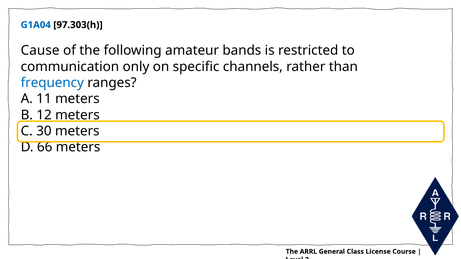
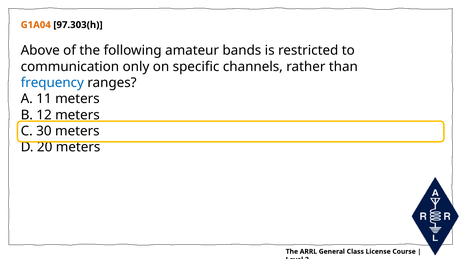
G1A04 colour: blue -> orange
Cause: Cause -> Above
66: 66 -> 20
